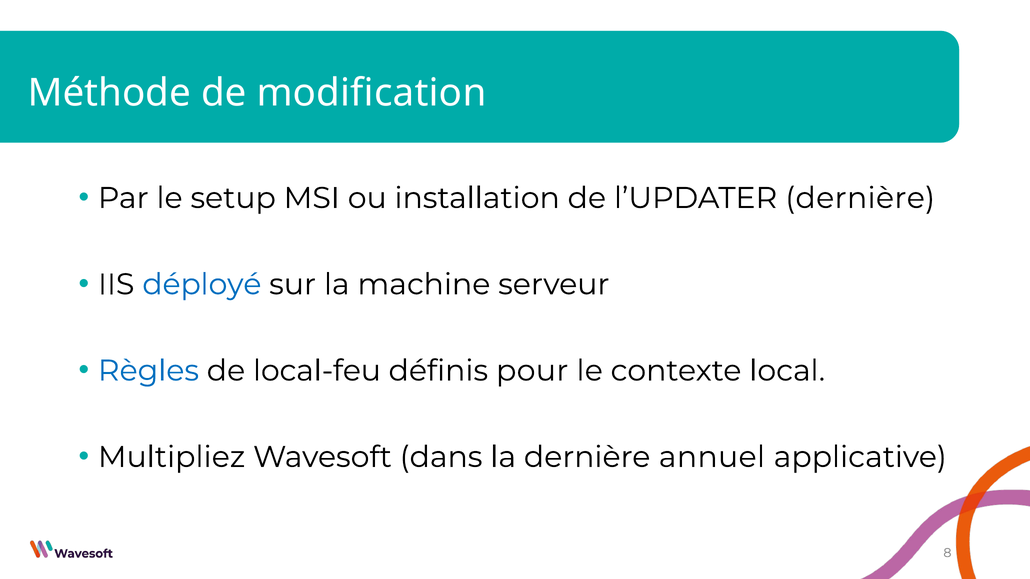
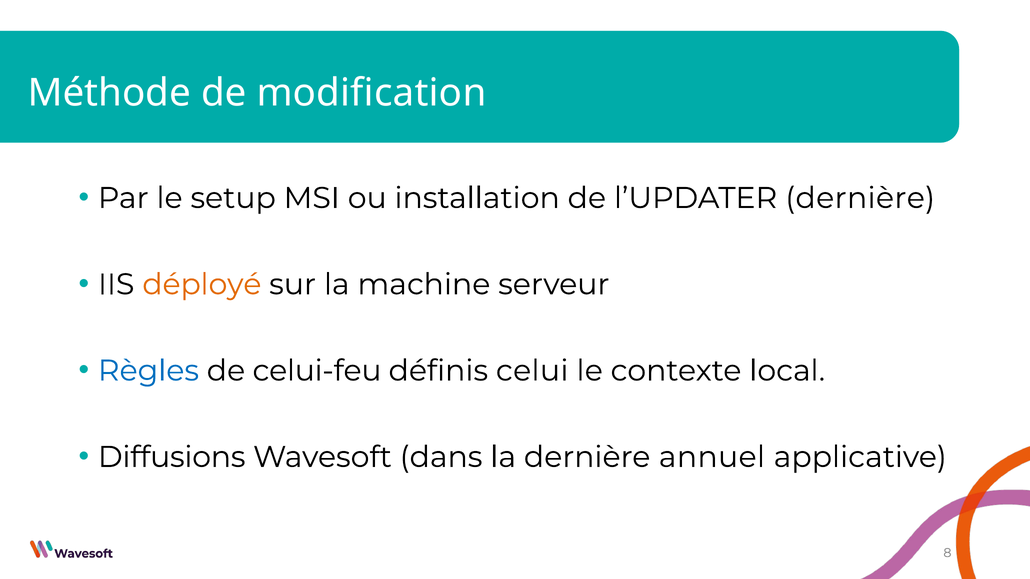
déployé colour: blue -> orange
local-feu: local-feu -> celui-feu
pour: pour -> celui
Multipliez: Multipliez -> Diffusions
